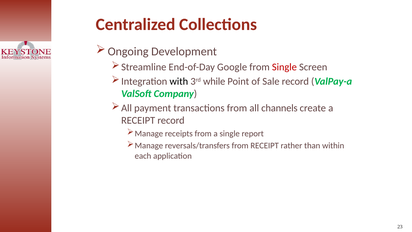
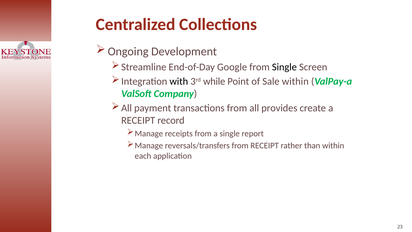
Single at (284, 67) colour: red -> black
Sale record: record -> within
channels: channels -> provides
